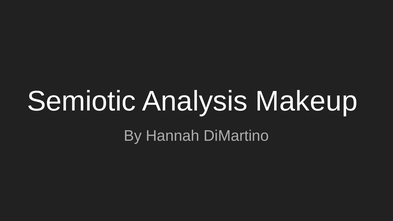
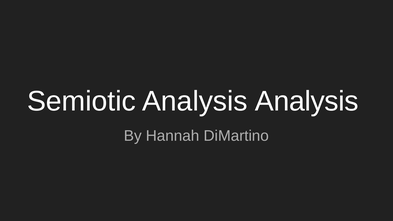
Analysis Makeup: Makeup -> Analysis
